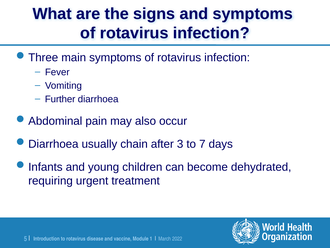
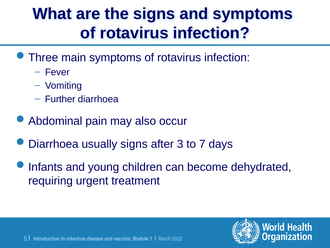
usually chain: chain -> signs
